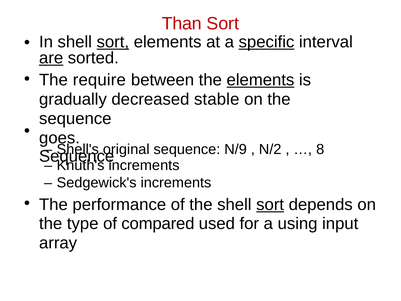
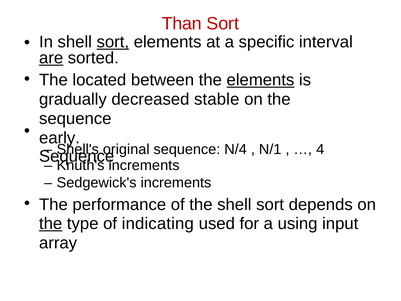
specific underline: present -> none
require: require -> located
goes: goes -> early
N/9: N/9 -> N/4
N/2: N/2 -> N/1
8: 8 -> 4
sort at (270, 204) underline: present -> none
the at (51, 224) underline: none -> present
compared: compared -> indicating
